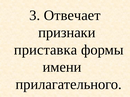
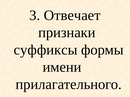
приставка: приставка -> суффиксы
